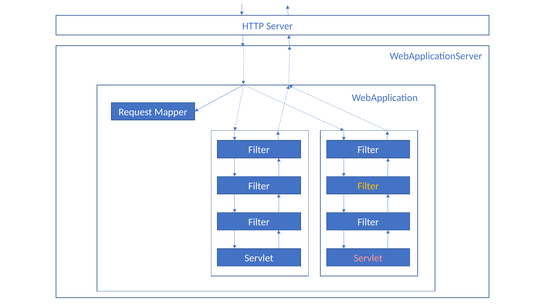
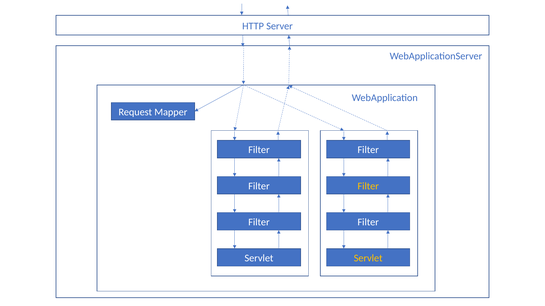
Servlet at (368, 259) colour: pink -> yellow
